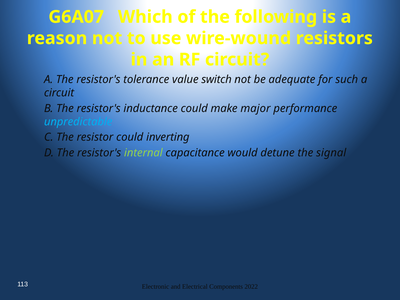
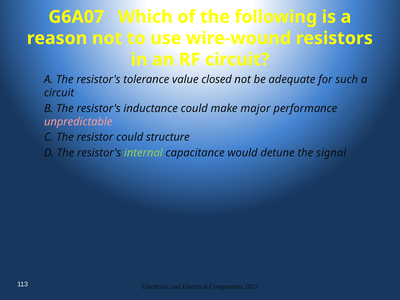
switch: switch -> closed
unpredictable colour: light blue -> pink
inverting: inverting -> structure
